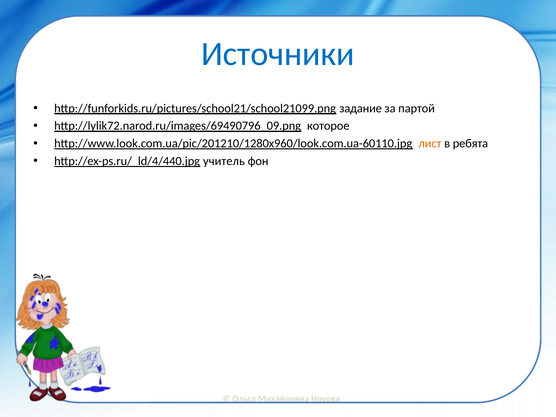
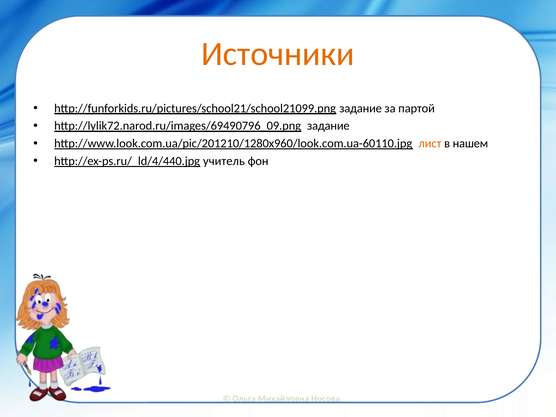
Источники colour: blue -> orange
http://lylik72.narod.ru/images/69490796_09.png которое: которое -> задание
ребята: ребята -> нашем
